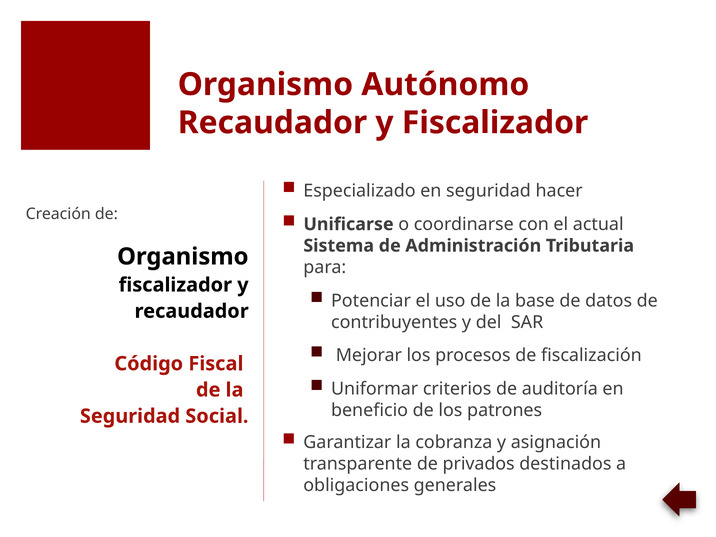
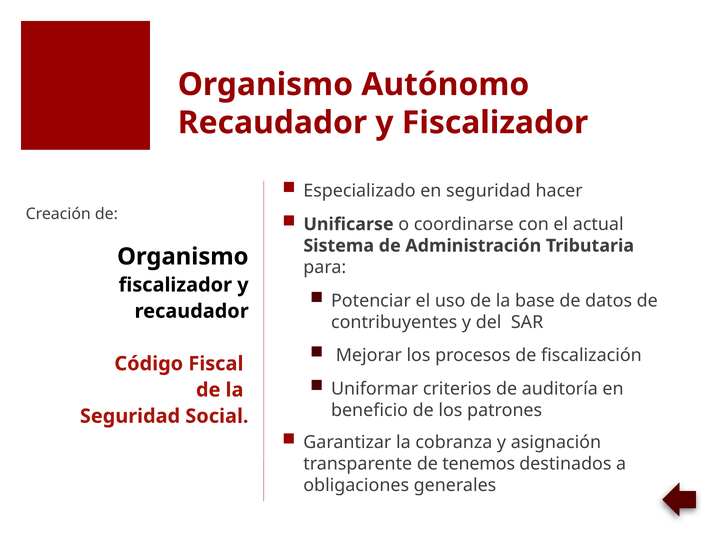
privados: privados -> tenemos
